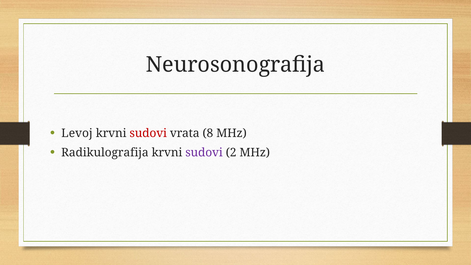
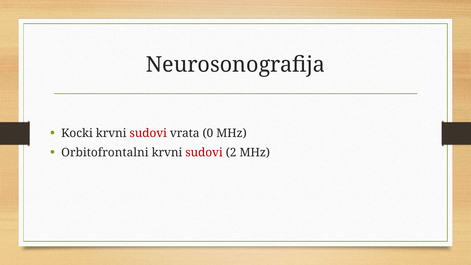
Levoj: Levoj -> Kocki
8: 8 -> 0
Radikulografija: Radikulografija -> Orbitofrontalni
sudovi at (204, 153) colour: purple -> red
